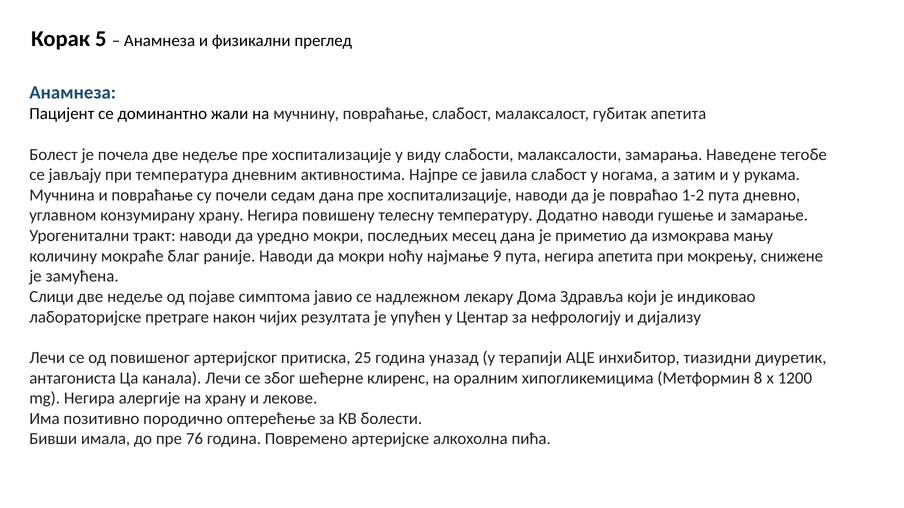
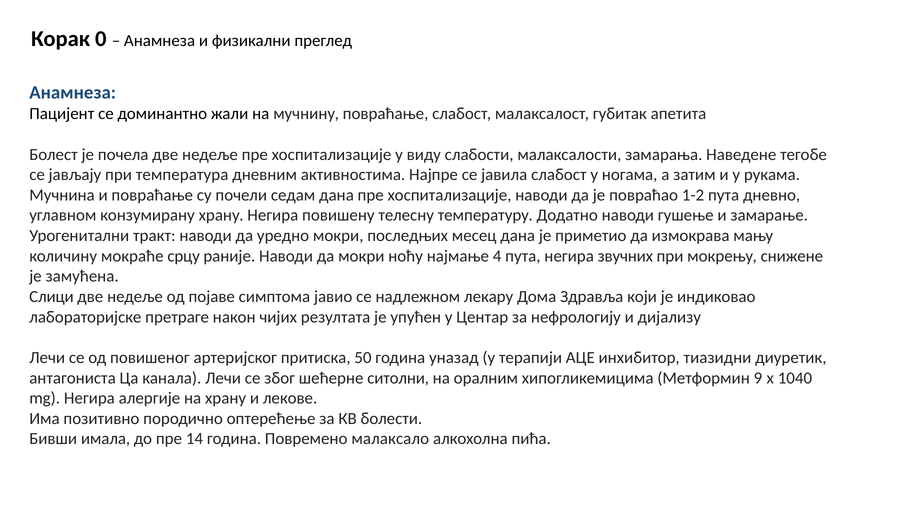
5: 5 -> 0
благ: благ -> срцу
9: 9 -> 4
негира апетита: апетита -> звучних
25: 25 -> 50
клиренс: клиренс -> ситолни
8: 8 -> 9
1200: 1200 -> 1040
76: 76 -> 14
артеријске: артеријске -> малаксало
